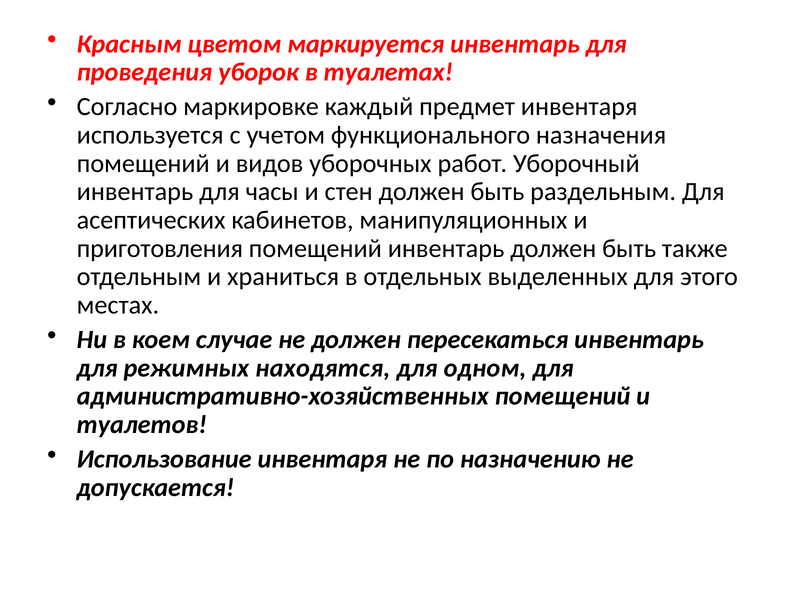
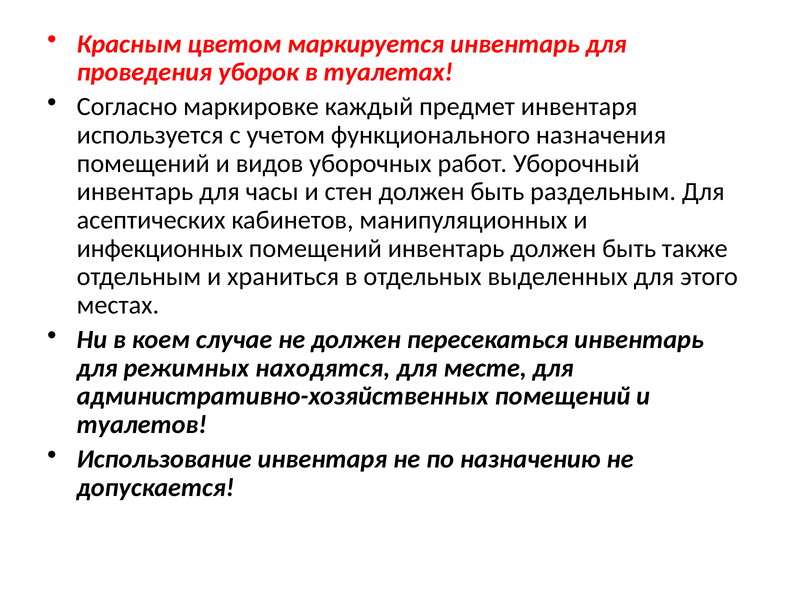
приготовления: приготовления -> инфекционных
одном: одном -> месте
